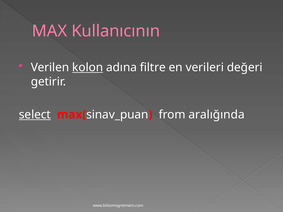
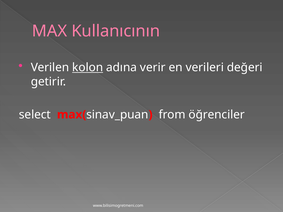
filtre: filtre -> verir
select underline: present -> none
aralığında: aralığında -> öğrenciler
